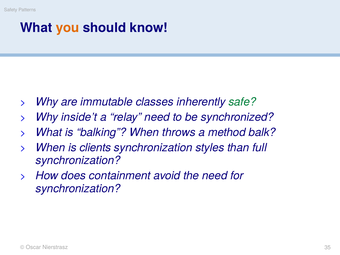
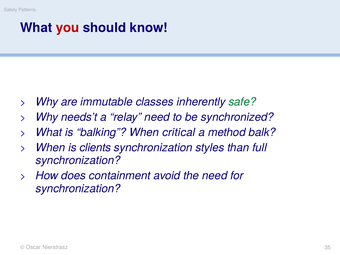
you colour: orange -> red
inside’t: inside’t -> needs’t
throws: throws -> critical
